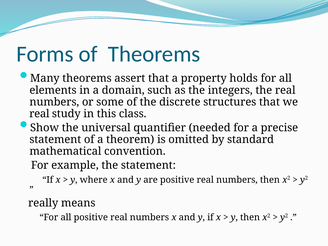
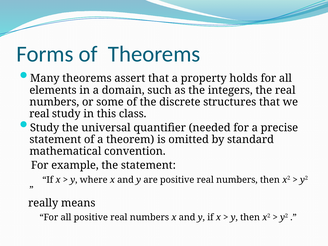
Show at (45, 128): Show -> Study
